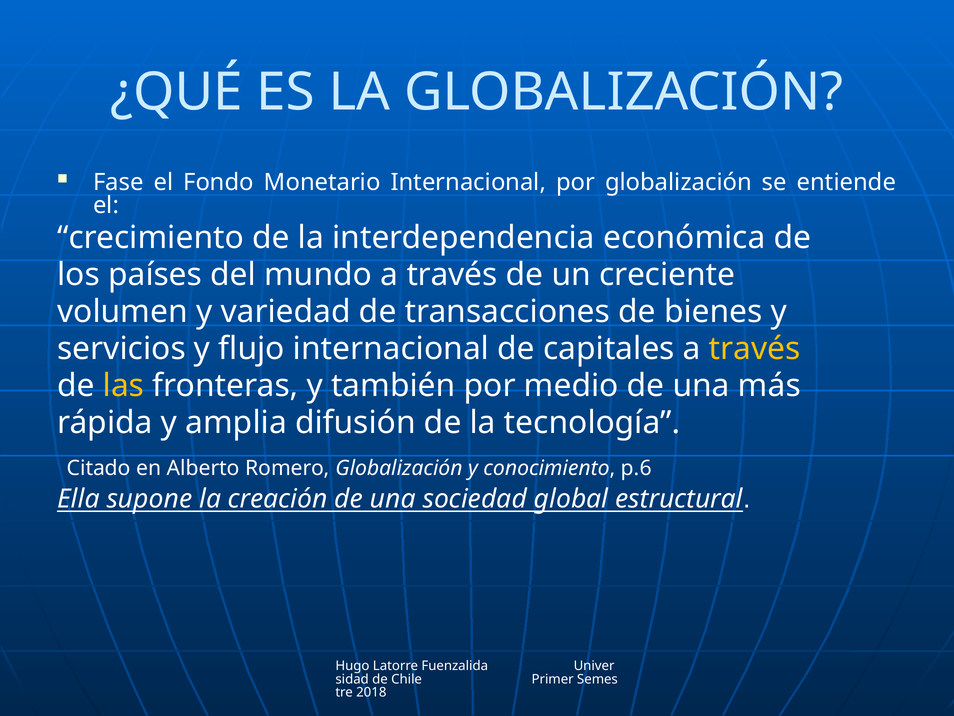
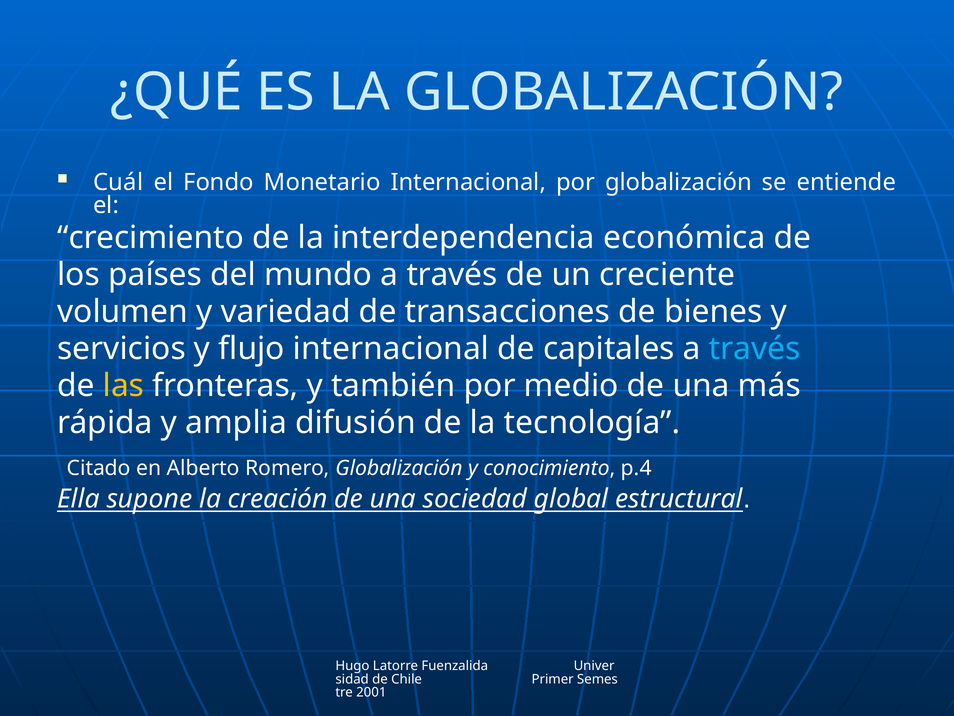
Fase: Fase -> Cuál
través at (755, 348) colour: yellow -> light blue
p.6: p.6 -> p.4
2018: 2018 -> 2001
